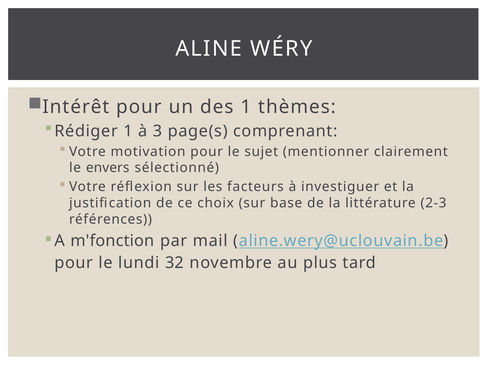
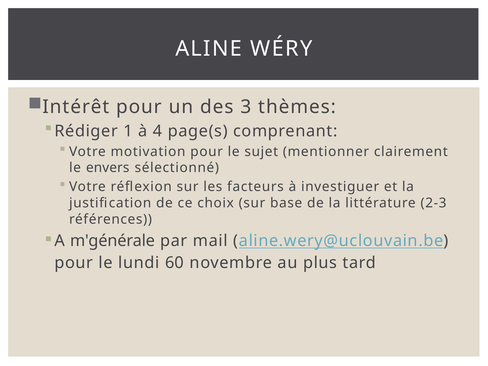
des 1: 1 -> 3
3: 3 -> 4
m'fonction: m'fonction -> m'générale
32: 32 -> 60
